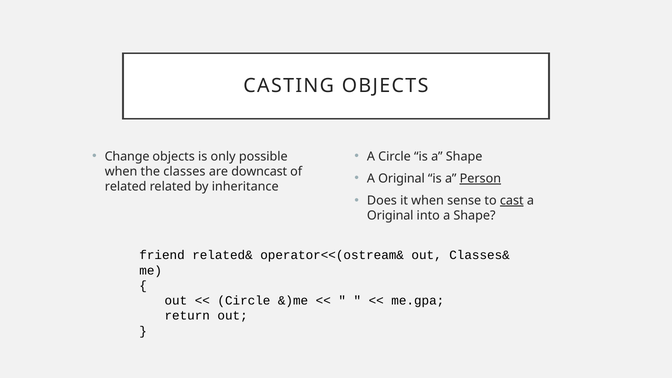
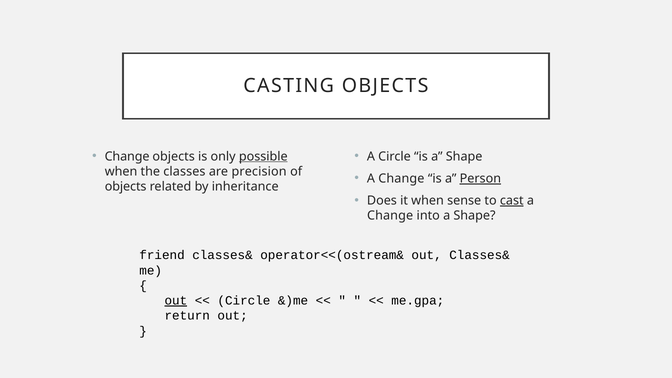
possible underline: none -> present
downcast: downcast -> precision
Original at (402, 178): Original -> Change
related at (126, 187): related -> objects
Original at (390, 216): Original -> Change
friend related&: related& -> classes&
out at (176, 301) underline: none -> present
